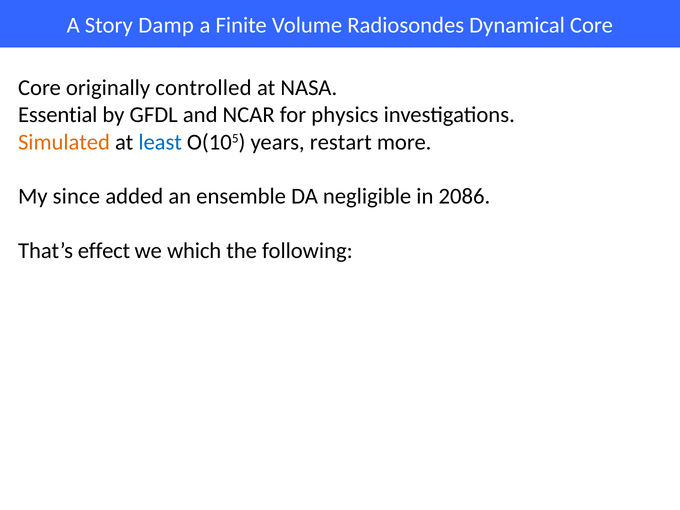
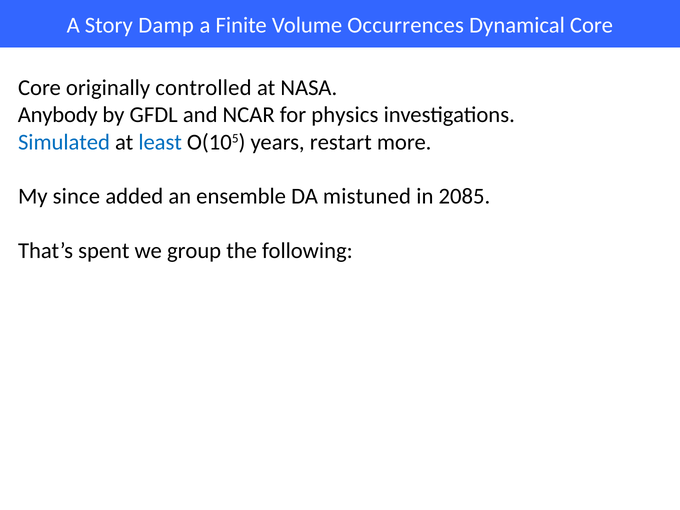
Radiosondes: Radiosondes -> Occurrences
Essential: Essential -> Anybody
Simulated colour: orange -> blue
negligible: negligible -> mistuned
2086: 2086 -> 2085
effect: effect -> spent
which: which -> group
